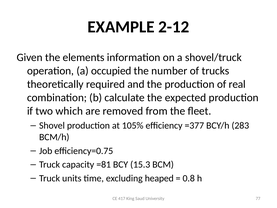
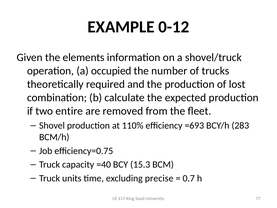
2-12: 2-12 -> 0-12
real: real -> lost
which: which -> entire
105%: 105% -> 110%
=377: =377 -> =693
=81: =81 -> =40
heaped: heaped -> precise
0.8: 0.8 -> 0.7
